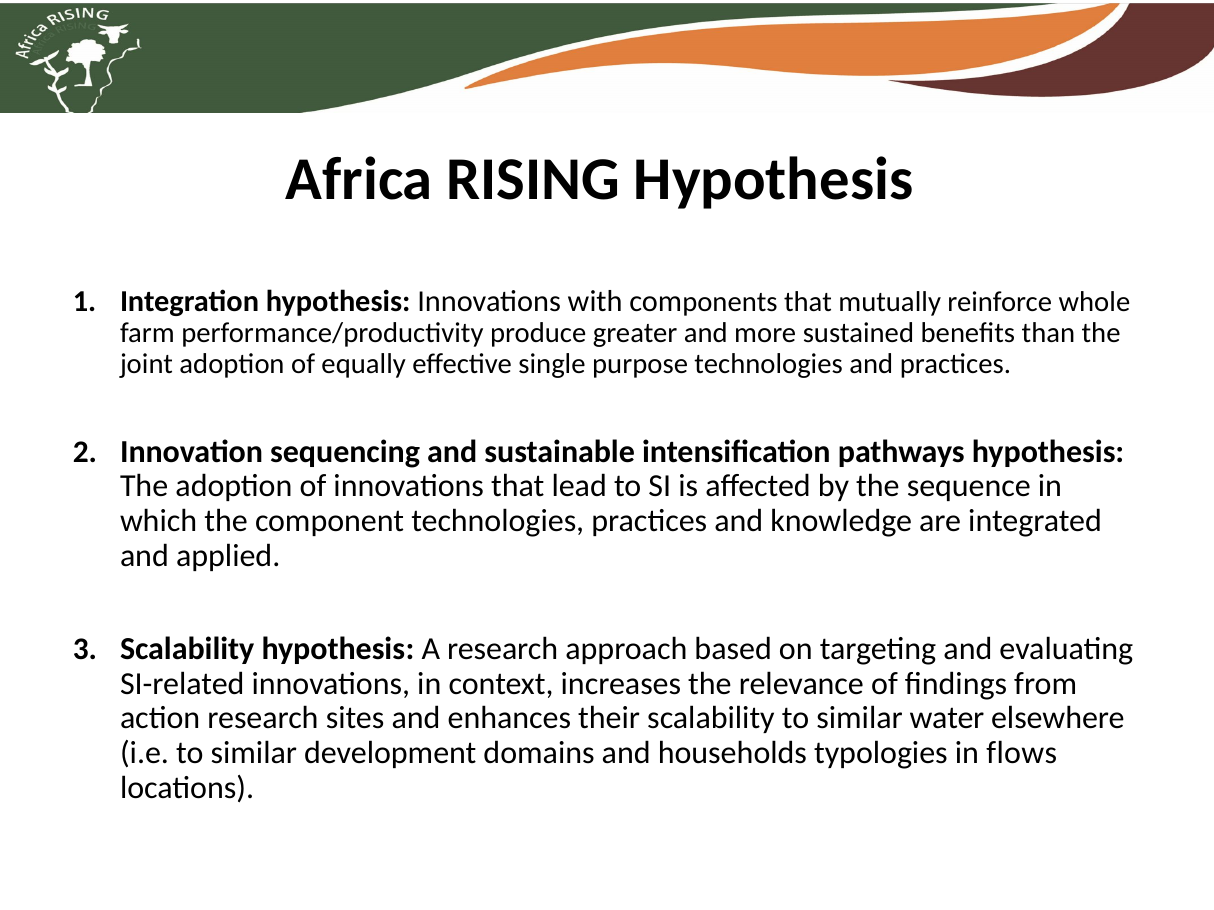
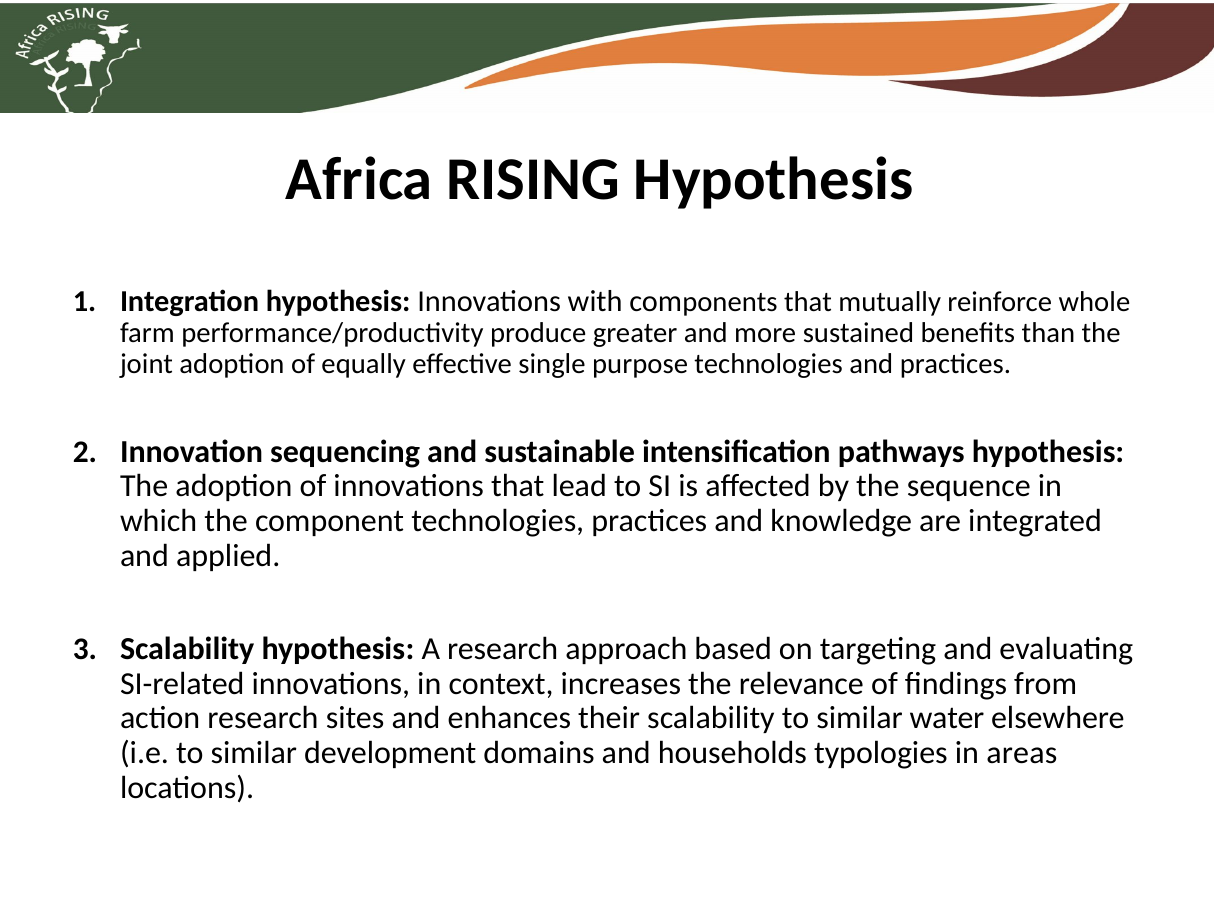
flows: flows -> areas
